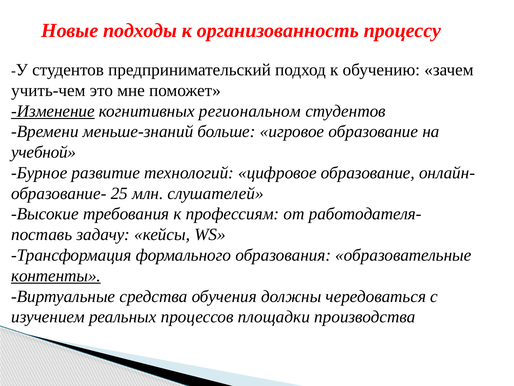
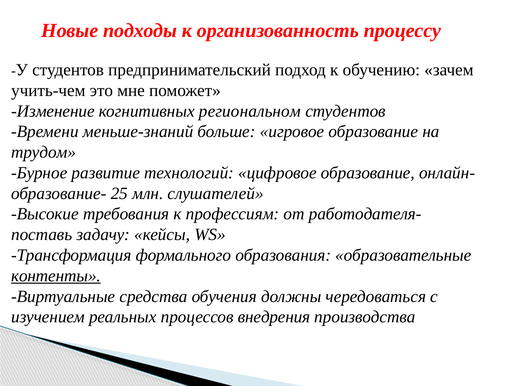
Изменение underline: present -> none
учебной: учебной -> трудом
площадки: площадки -> внедрения
